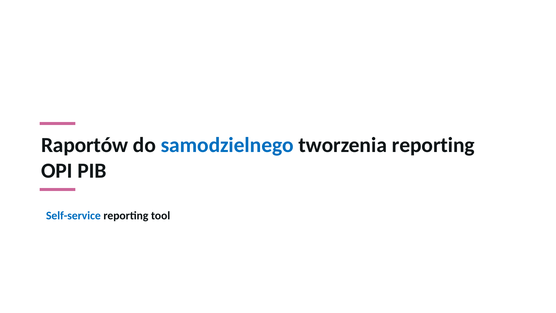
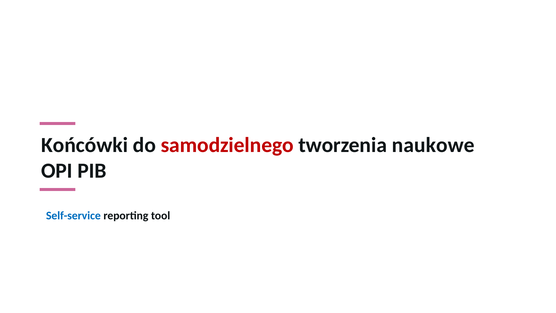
Raportów: Raportów -> Końcówki
samodzielnego colour: blue -> red
tworzenia reporting: reporting -> naukowe
